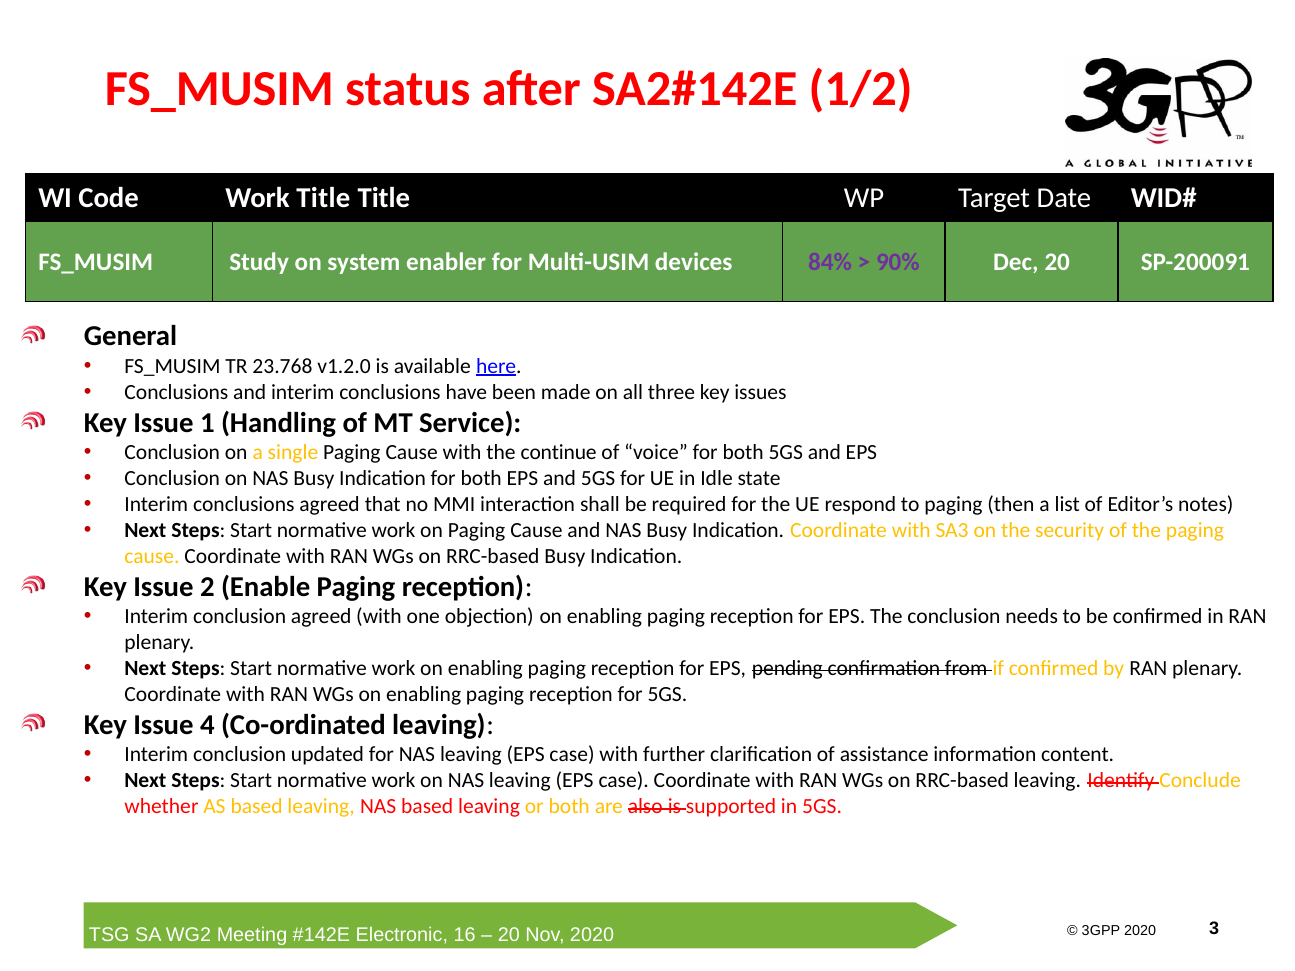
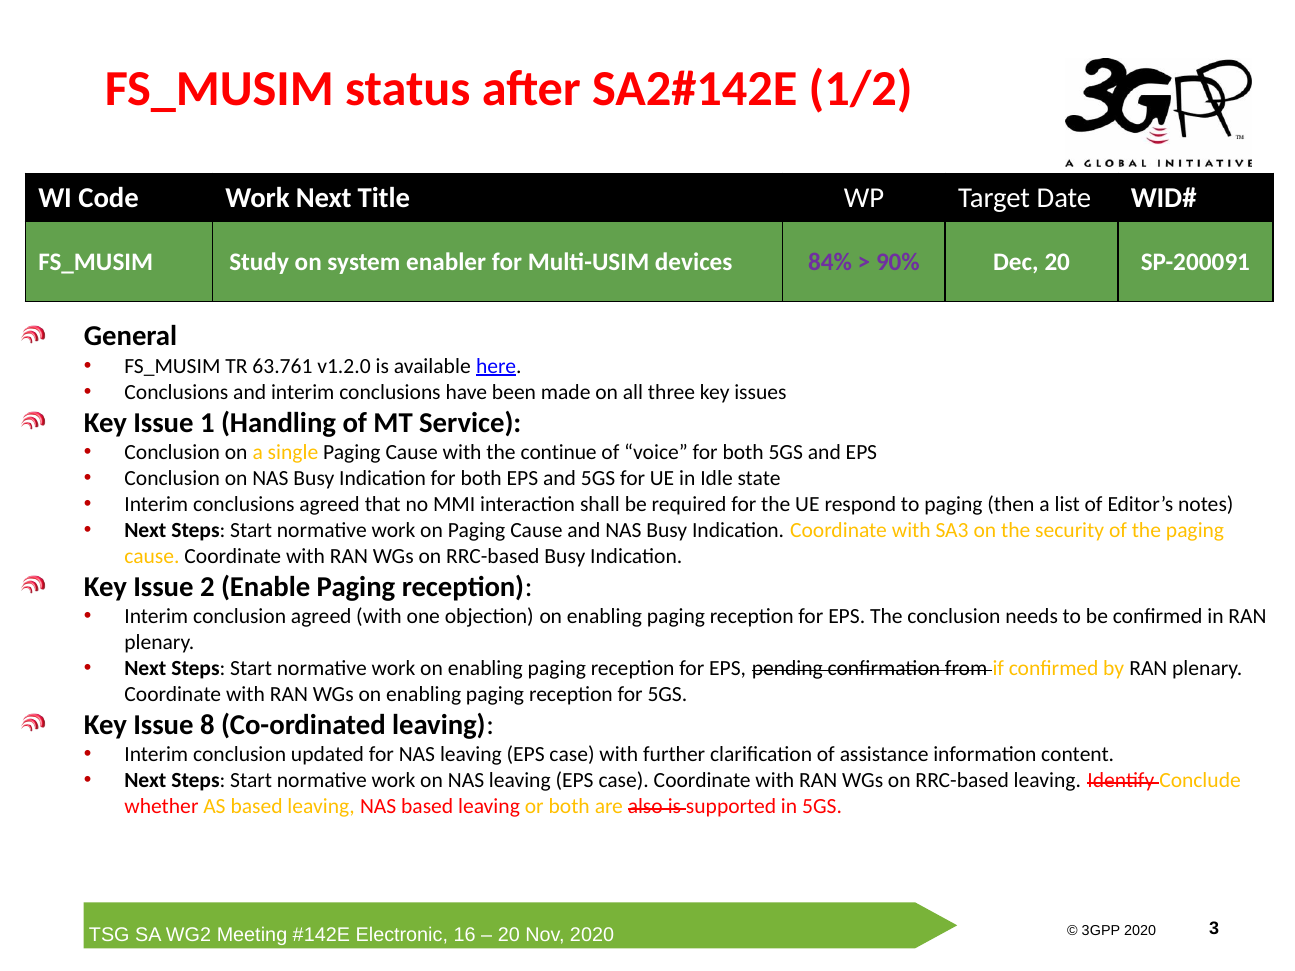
Work Title: Title -> Next
23.768: 23.768 -> 63.761
4: 4 -> 8
